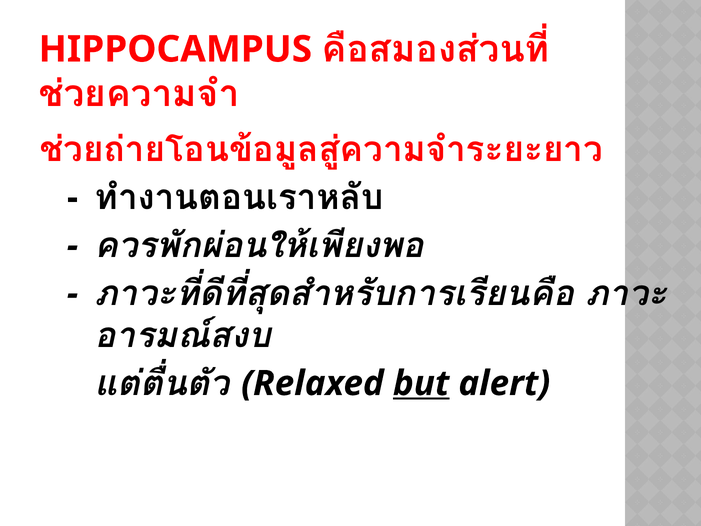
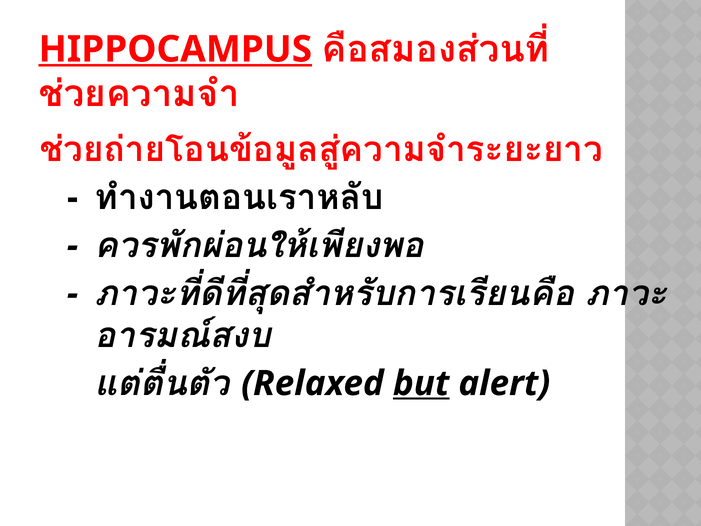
HIPPOCAMPUS underline: none -> present
